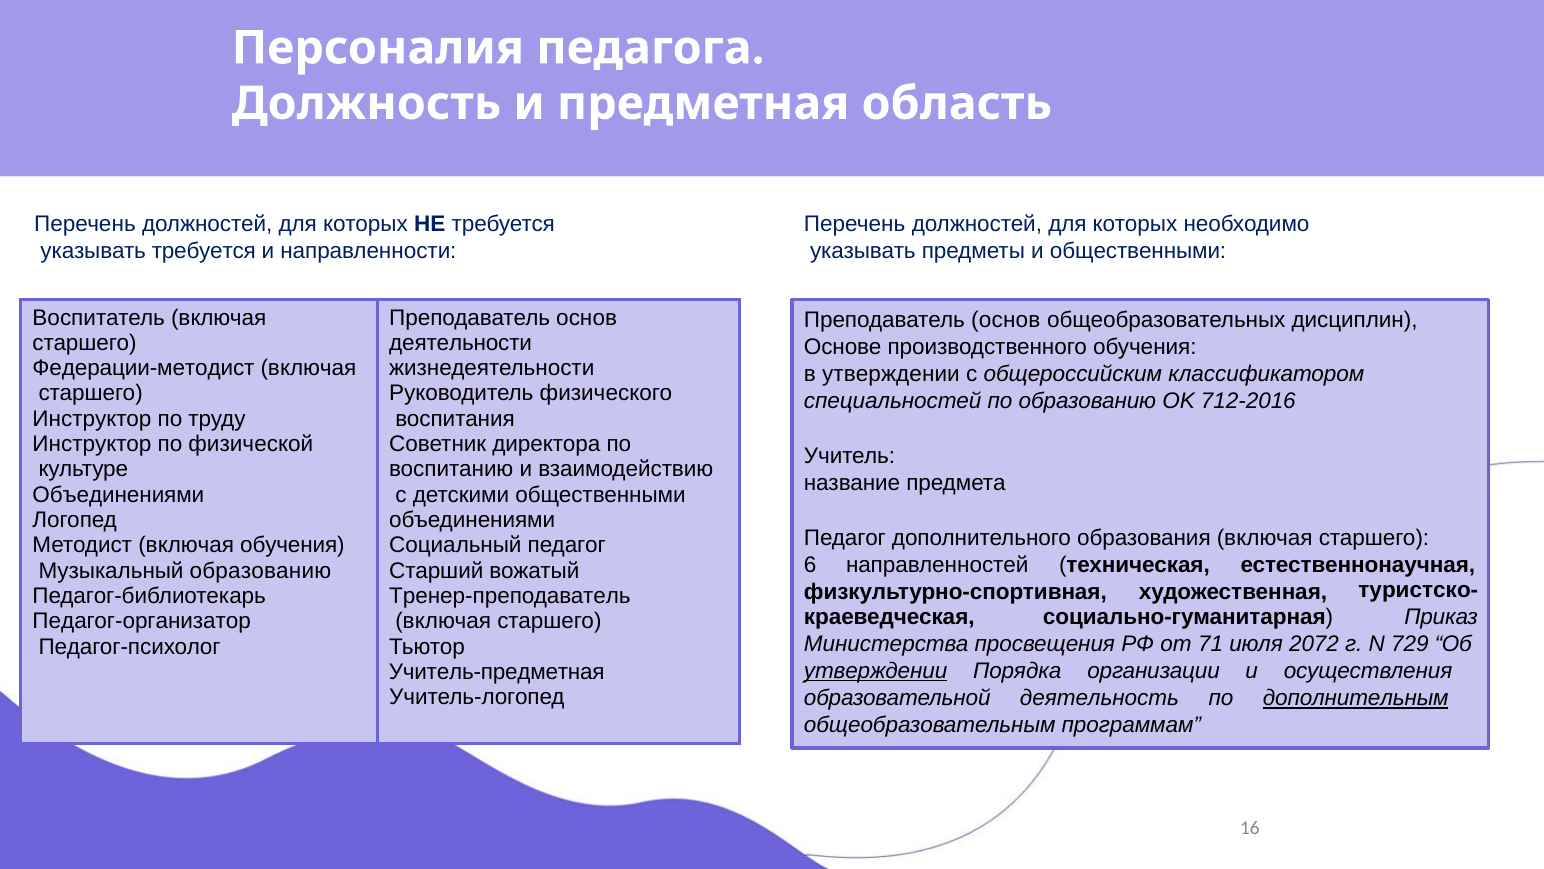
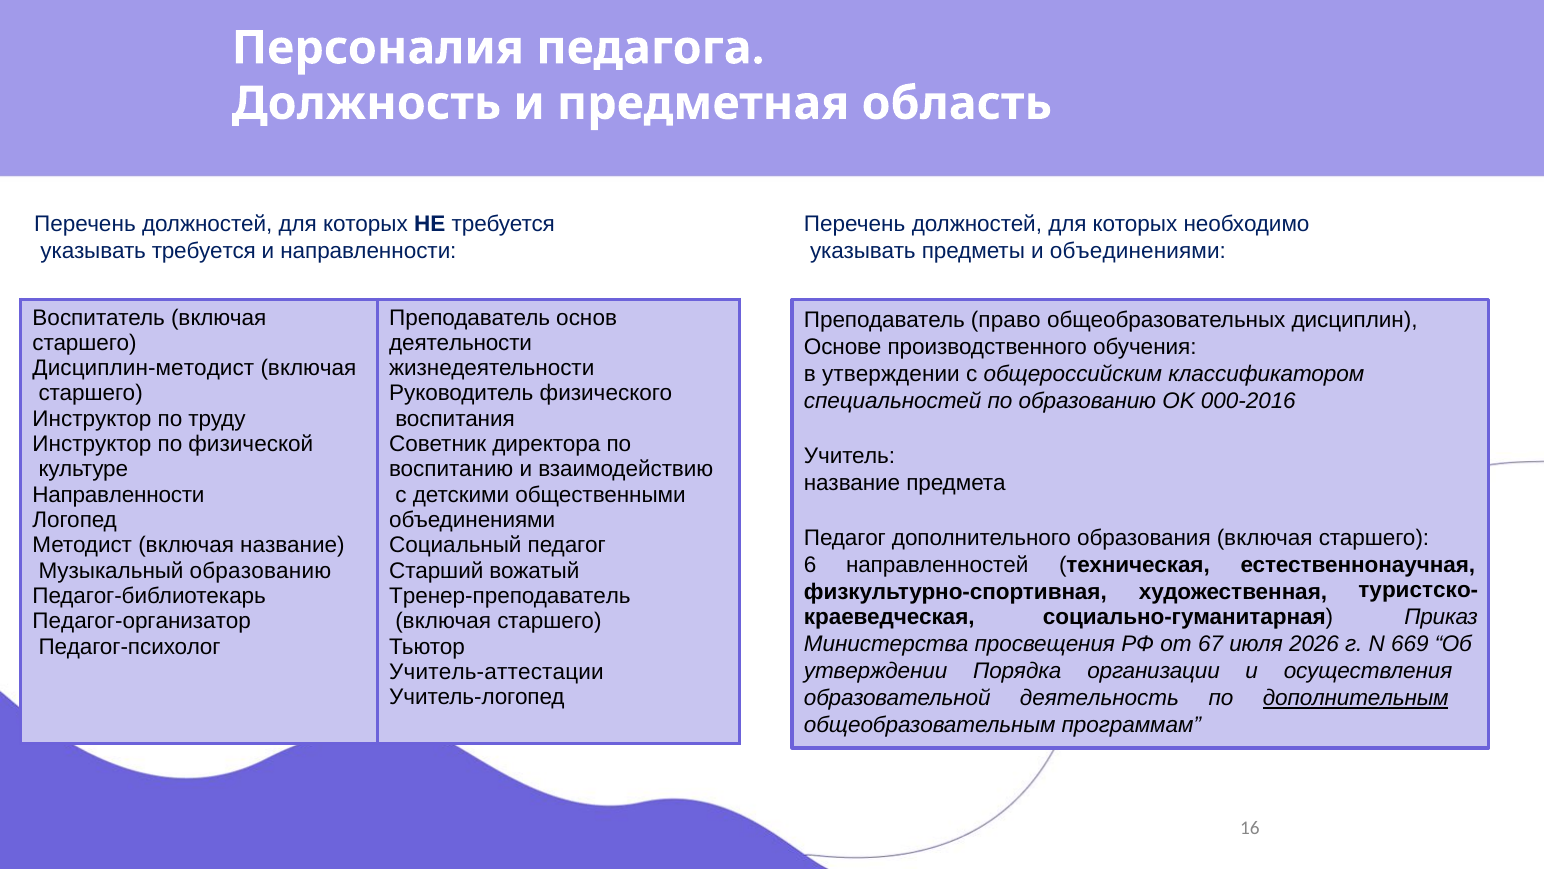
и общественными: общественными -> объединениями
основ at (1006, 319): основ -> право
Федерации-методист: Федерации-методист -> Дисциплин-методист
712-2016: 712-2016 -> 000-2016
Объединениями at (118, 495): Объединениями -> Направленности
включая обучения: обучения -> название
71: 71 -> 67
2072: 2072 -> 2026
729: 729 -> 669
утверждении at (876, 671) underline: present -> none
Учитель-предметная: Учитель-предметная -> Учитель-аттестации
